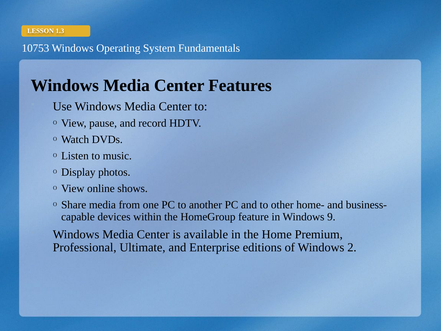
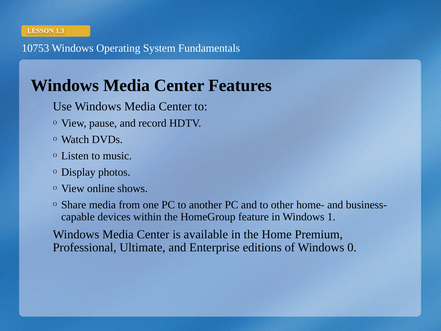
9: 9 -> 1
2: 2 -> 0
